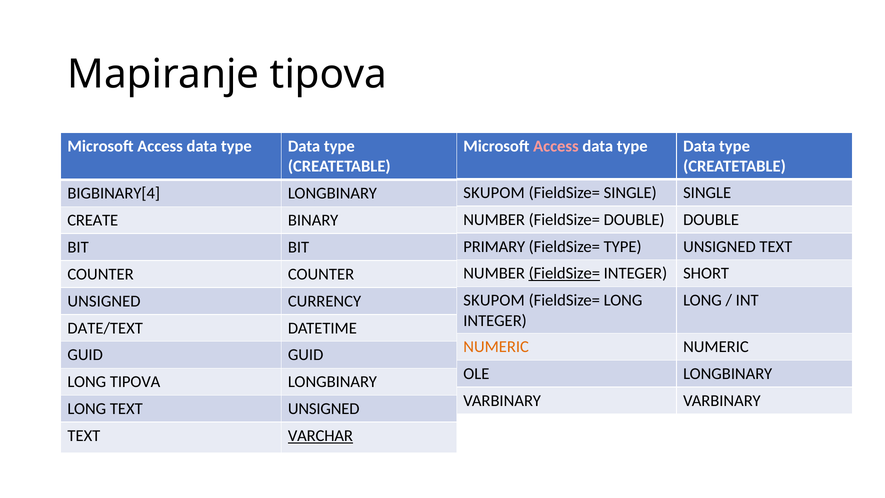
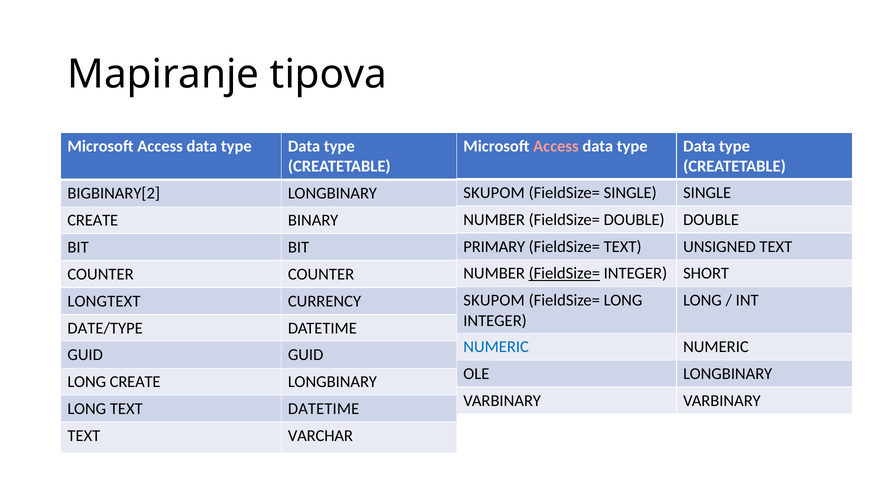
BIGBINARY[4: BIGBINARY[4 -> BIGBINARY[2
FieldSize= TYPE: TYPE -> TEXT
UNSIGNED at (104, 301): UNSIGNED -> LONGTEXT
DATE/TEXT: DATE/TEXT -> DATE/TYPE
NUMERIC at (496, 347) colour: orange -> blue
LONG TIPOVA: TIPOVA -> CREATE
TEXT UNSIGNED: UNSIGNED -> DATETIME
VARCHAR underline: present -> none
